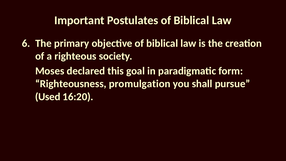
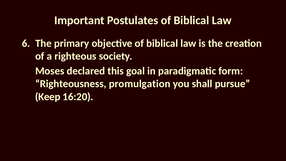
Used: Used -> Keep
